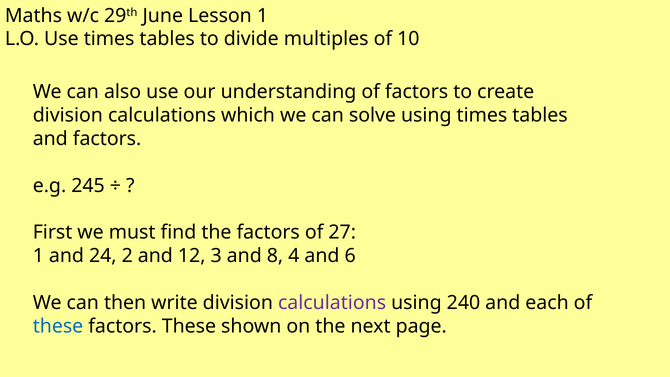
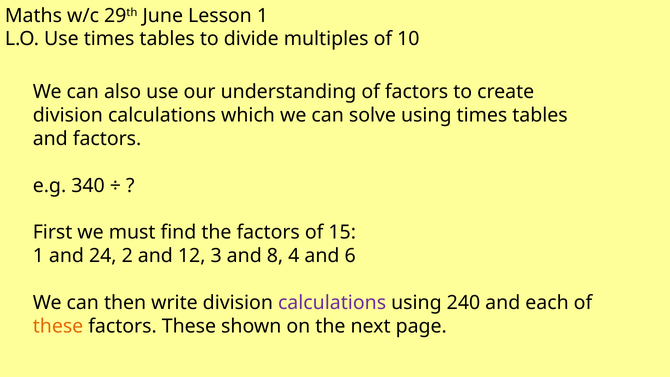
245: 245 -> 340
27: 27 -> 15
these at (58, 326) colour: blue -> orange
